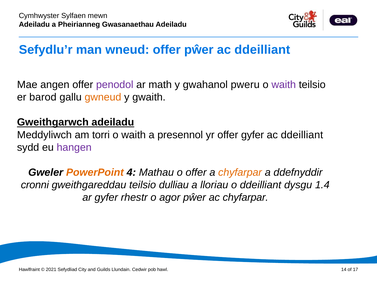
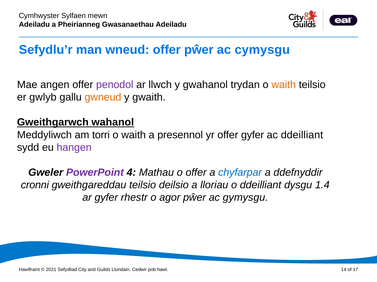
pŵer ac ddeilliant: ddeilliant -> cymysgu
math: math -> llwch
pweru: pweru -> trydan
waith at (284, 85) colour: purple -> orange
barod: barod -> gwlyb
Gweithgarwch adeiladu: adeiladu -> wahanol
PowerPoint colour: orange -> purple
chyfarpar at (240, 173) colour: orange -> blue
dulliau: dulliau -> deilsio
ac chyfarpar: chyfarpar -> gymysgu
